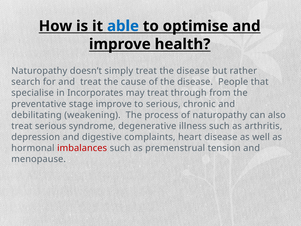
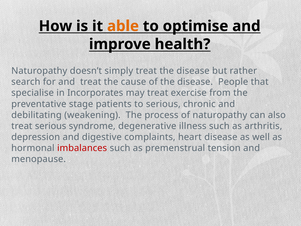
able colour: blue -> orange
through: through -> exercise
stage improve: improve -> patients
